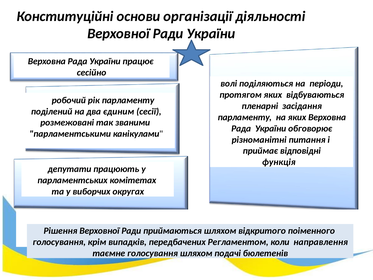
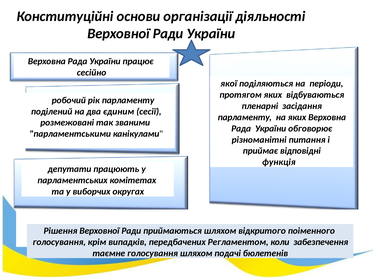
волі: волі -> якої
направлення: направлення -> забезпечення
